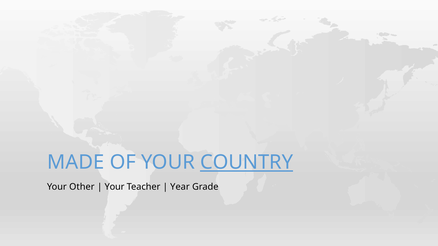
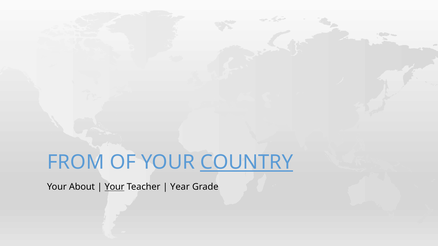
MADE: MADE -> FROM
Other: Other -> About
Your at (115, 187) underline: none -> present
